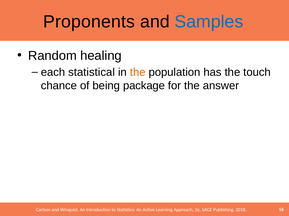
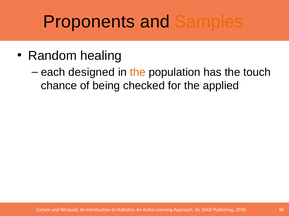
Samples colour: blue -> orange
statistical: statistical -> designed
package: package -> checked
answer: answer -> applied
